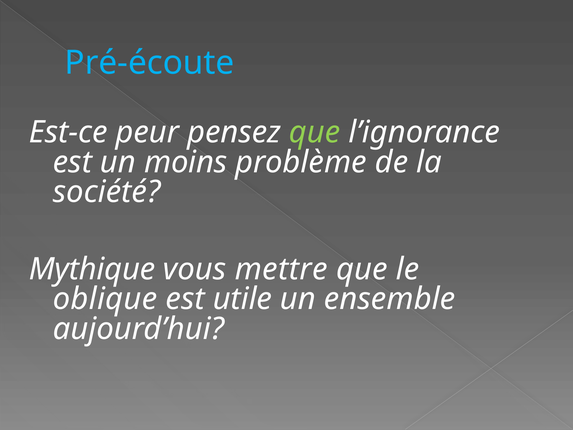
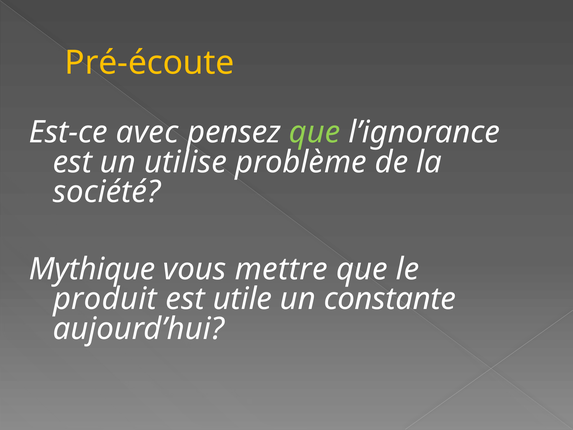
Pré-écoute colour: light blue -> yellow
peur: peur -> avec
moins: moins -> utilise
oblique: oblique -> produit
ensemble: ensemble -> constante
